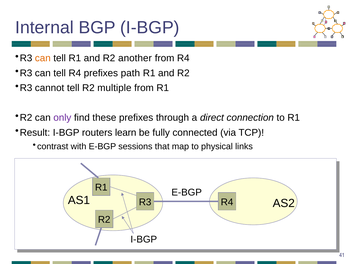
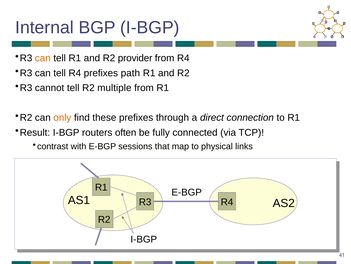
another: another -> provider
only colour: purple -> orange
learn: learn -> often
